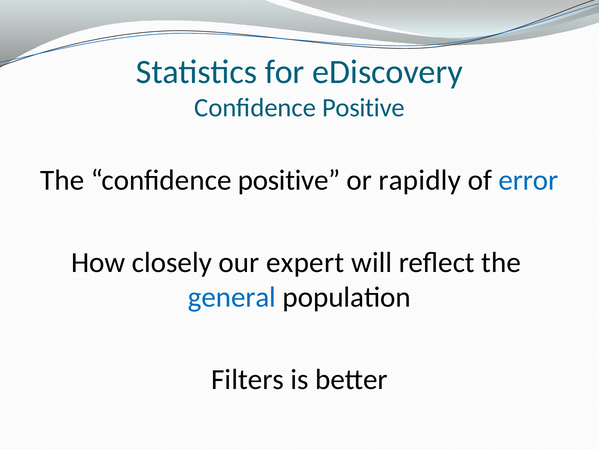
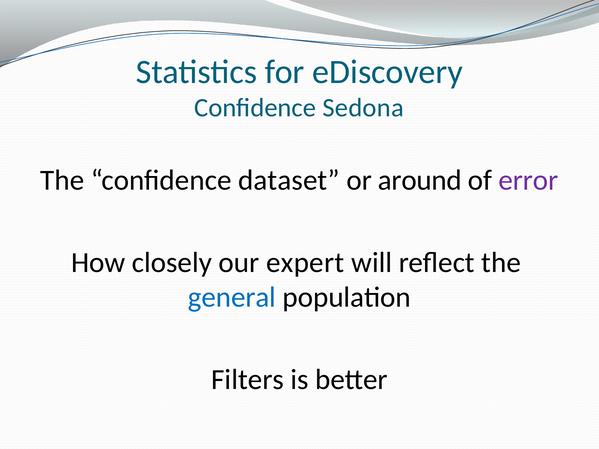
Positive at (363, 108): Positive -> Sedona
The confidence positive: positive -> dataset
rapidly: rapidly -> around
error colour: blue -> purple
